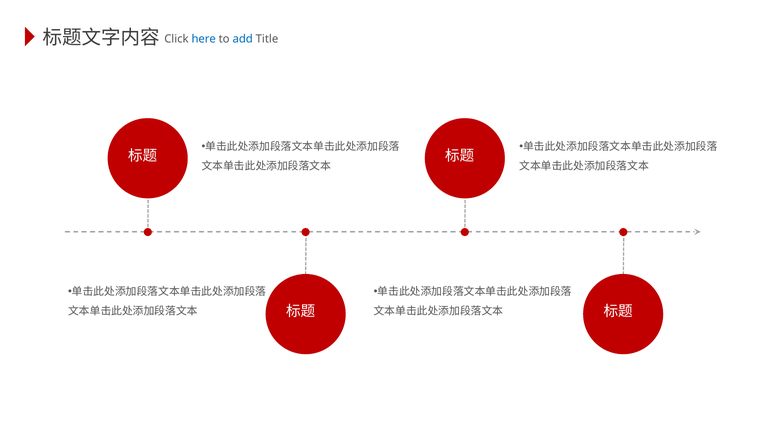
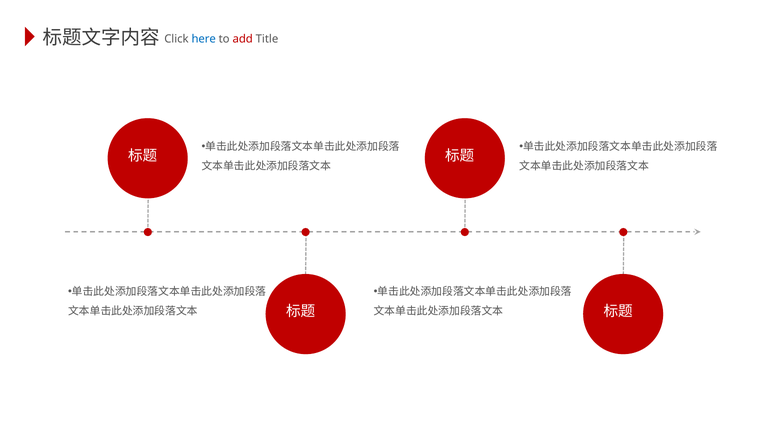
add colour: blue -> red
